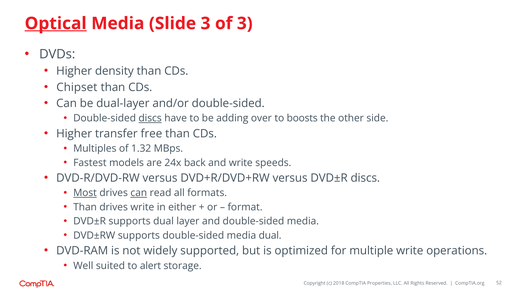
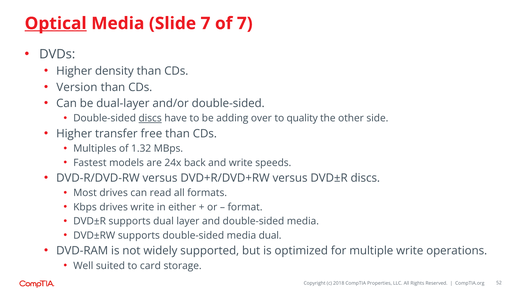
Slide 3: 3 -> 7
of 3: 3 -> 7
Chipset: Chipset -> Version
boosts: boosts -> quality
Most underline: present -> none
can at (139, 193) underline: present -> none
Than at (85, 207): Than -> Kbps
alert: alert -> card
